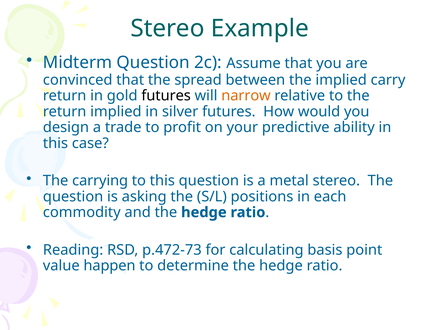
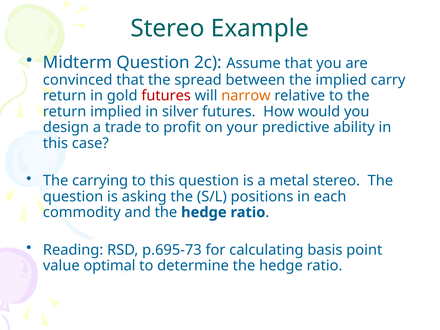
futures at (166, 96) colour: black -> red
p.472-73: p.472-73 -> p.695-73
happen: happen -> optimal
